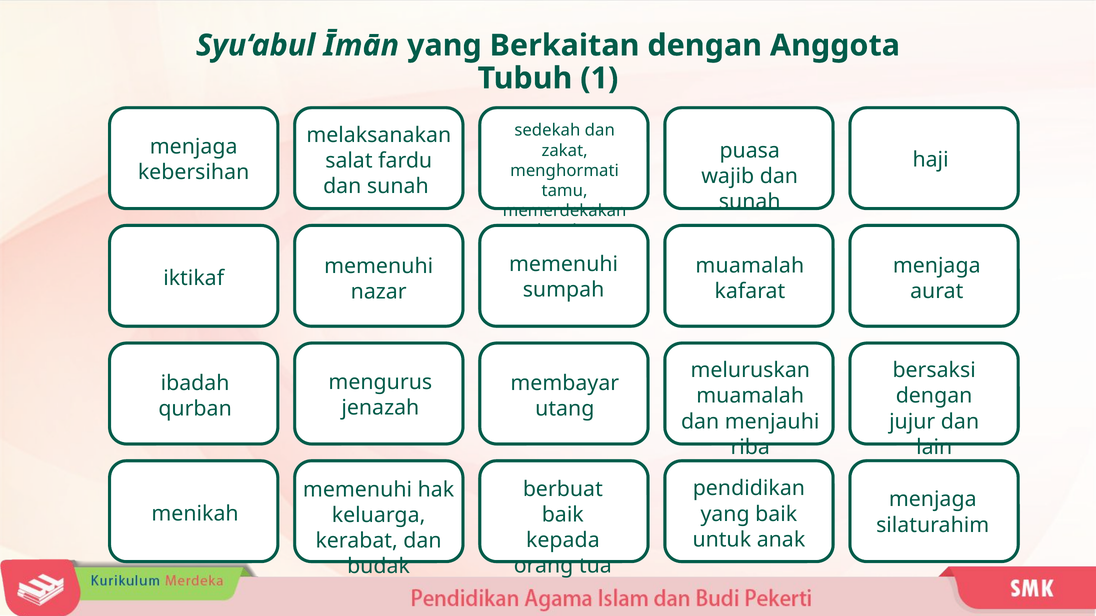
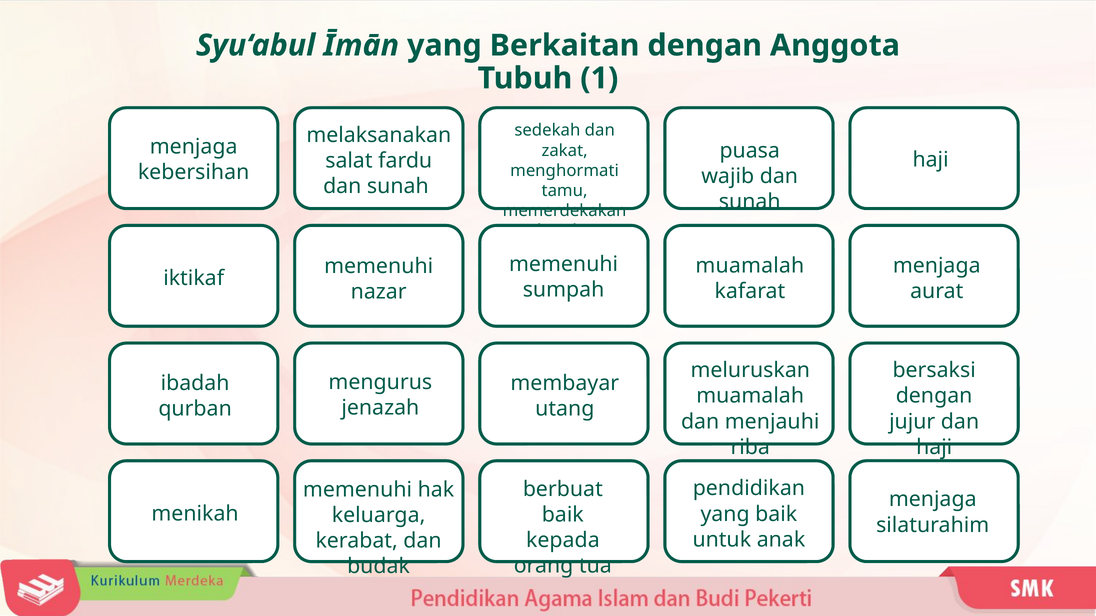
lain at (934, 447): lain -> haji
